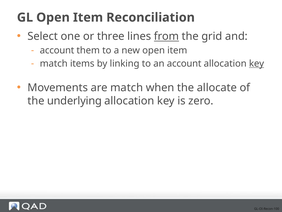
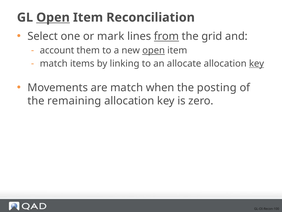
Open at (53, 17) underline: none -> present
three: three -> mark
open at (154, 50) underline: none -> present
an account: account -> allocate
allocate: allocate -> posting
underlying: underlying -> remaining
